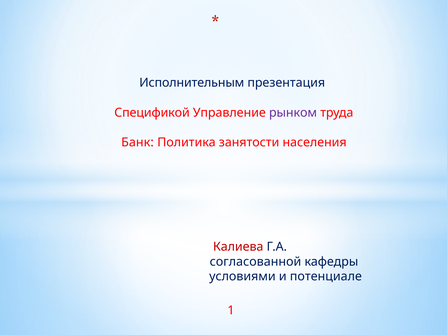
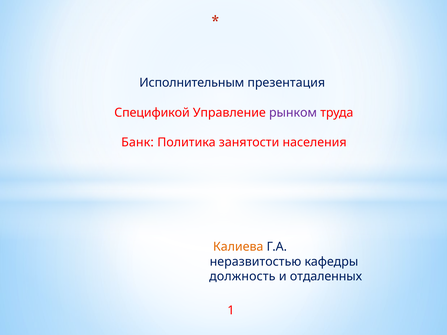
Калиева colour: red -> orange
согласованной: согласованной -> неразвитостью
условиями: условиями -> должность
потенциале: потенциале -> отдаленных
